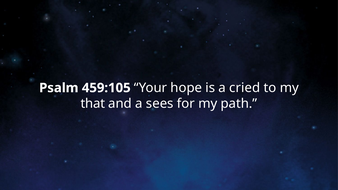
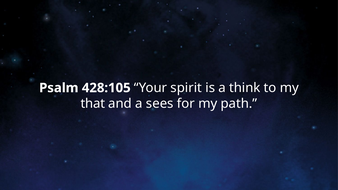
459:105: 459:105 -> 428:105
hope: hope -> spirit
cried: cried -> think
